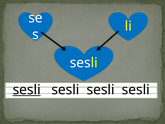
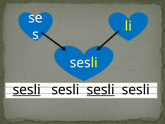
sesli at (101, 90) underline: none -> present
